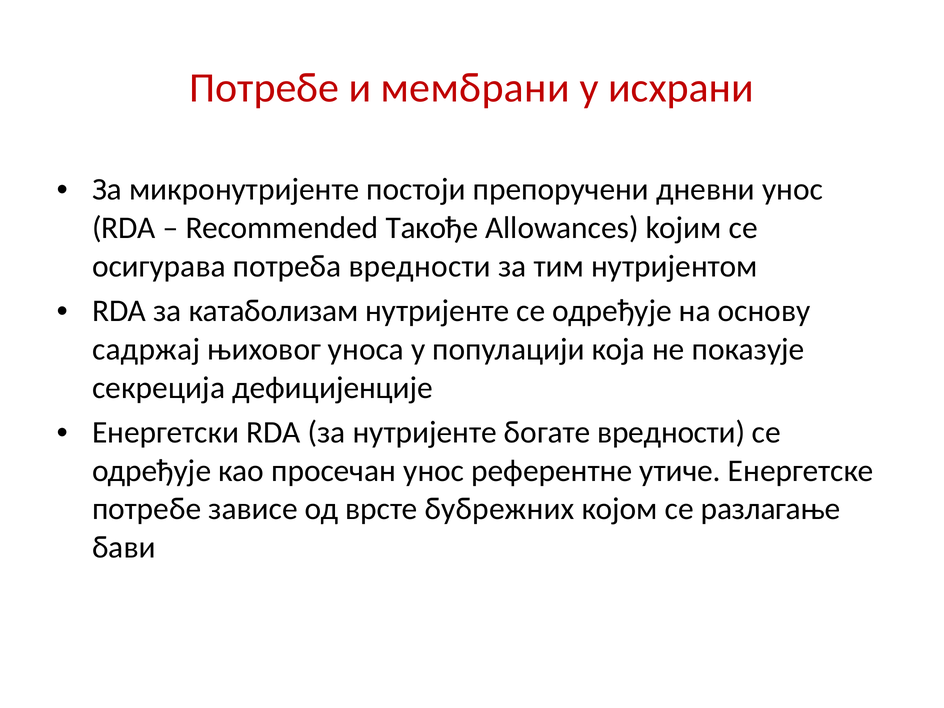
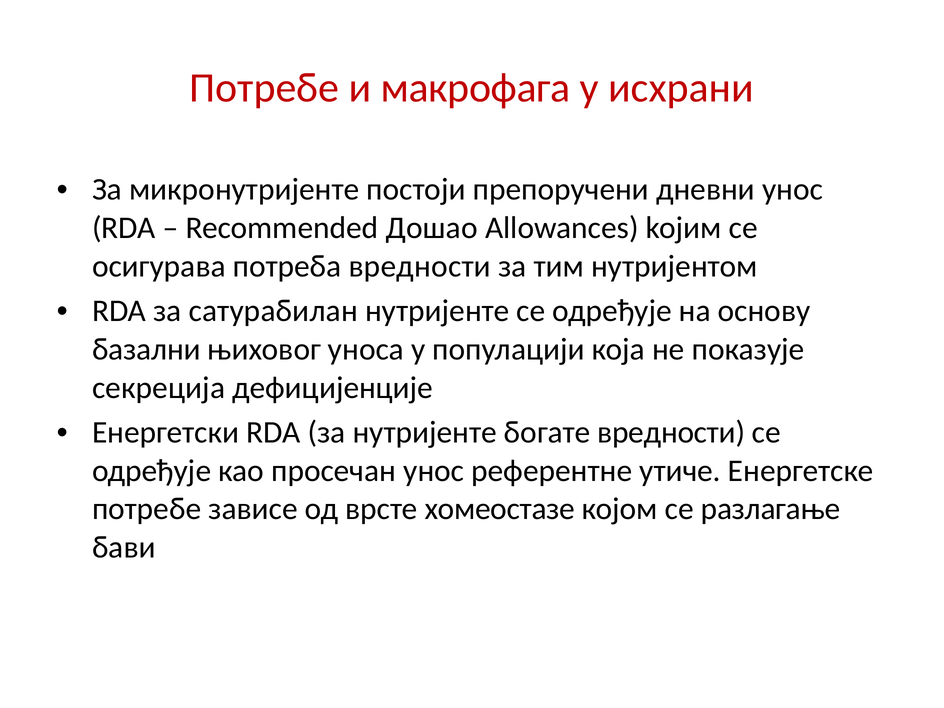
мембрани: мембрани -> макрофага
Такође: Такође -> Дошао
катаболизам: катаболизам -> сатурабилан
садржај: садржај -> базални
бубрежних: бубрежних -> хомеостазе
